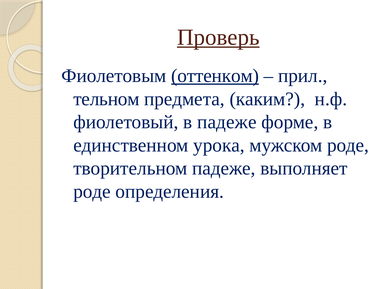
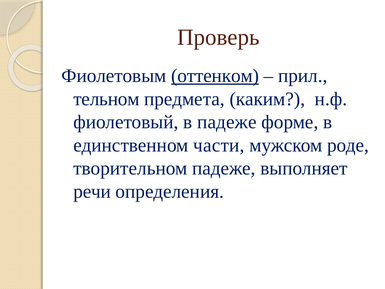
Проверь underline: present -> none
урока: урока -> части
роде at (92, 191): роде -> речи
